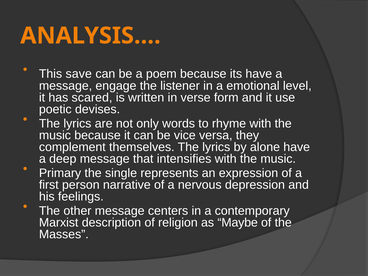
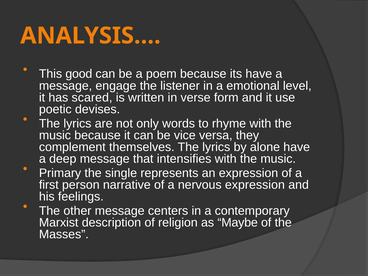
save: save -> good
nervous depression: depression -> expression
